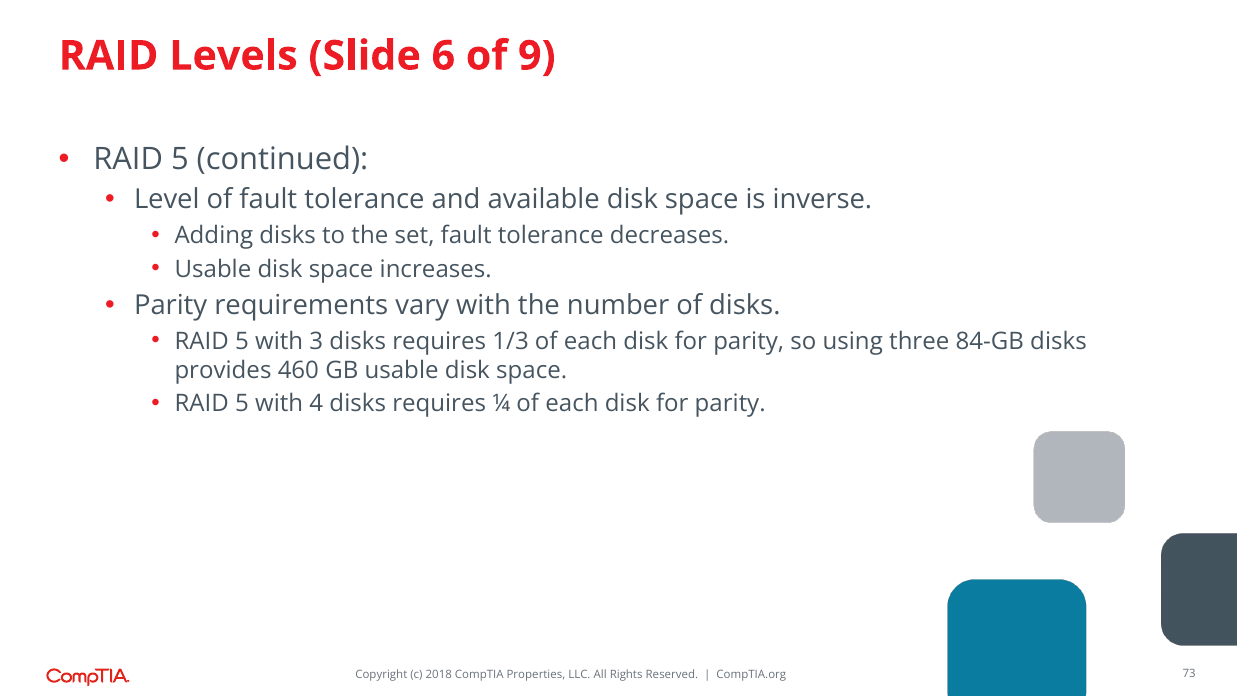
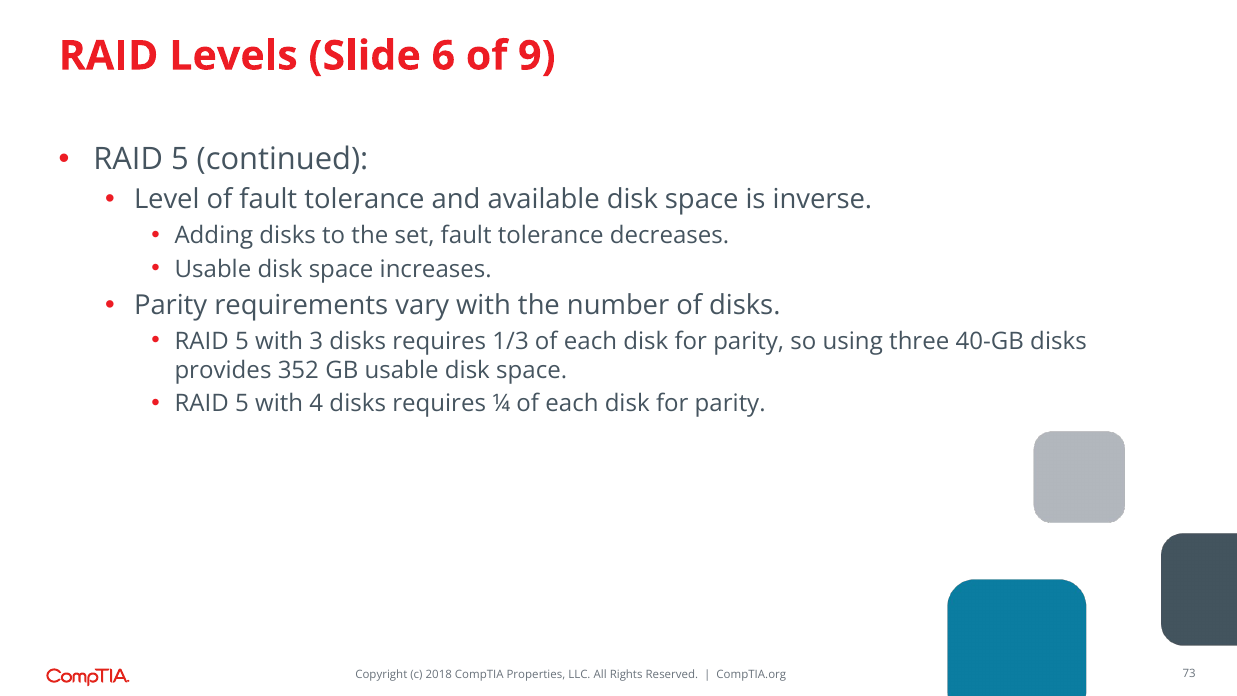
84-GB: 84-GB -> 40-GB
460: 460 -> 352
